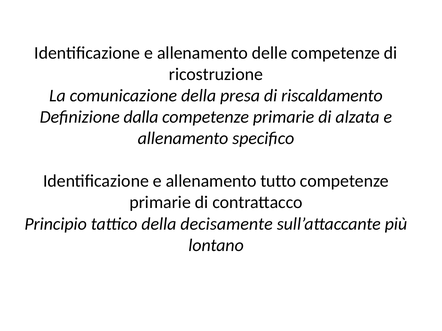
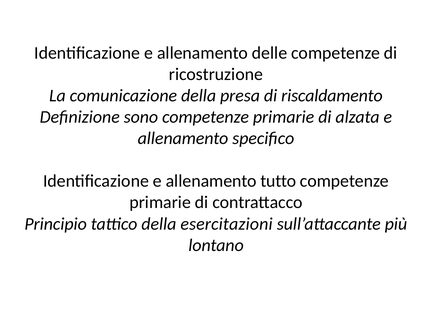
dalla: dalla -> sono
decisamente: decisamente -> esercitazioni
